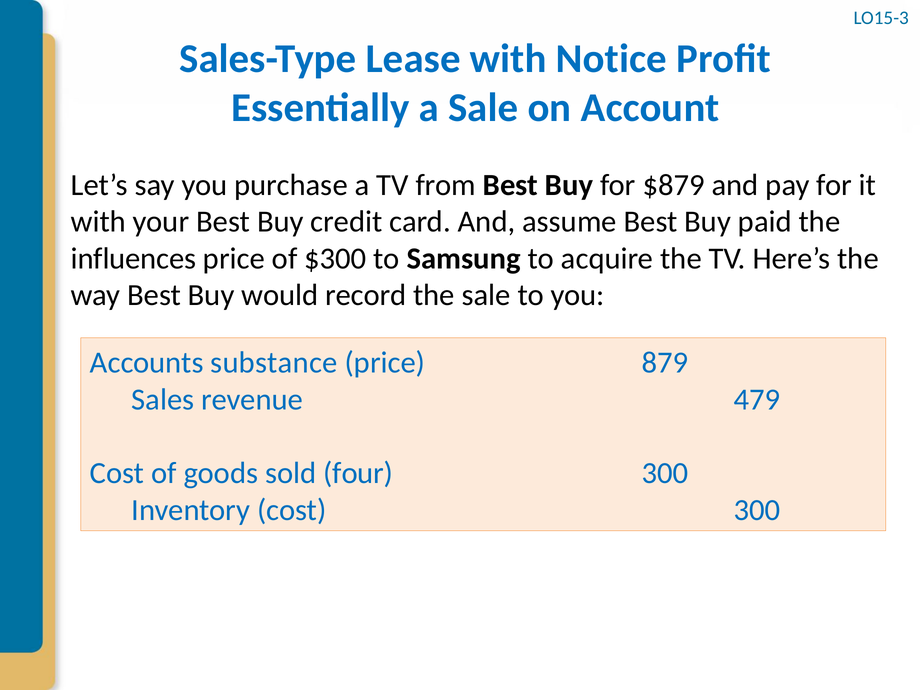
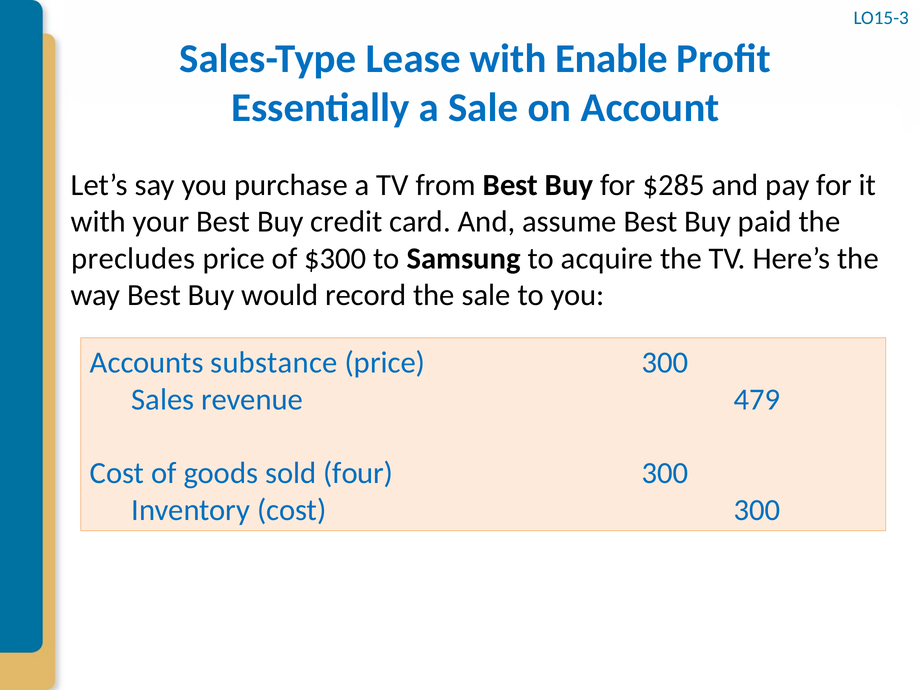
Notice: Notice -> Enable
$879: $879 -> $285
influences: influences -> precludes
price 879: 879 -> 300
